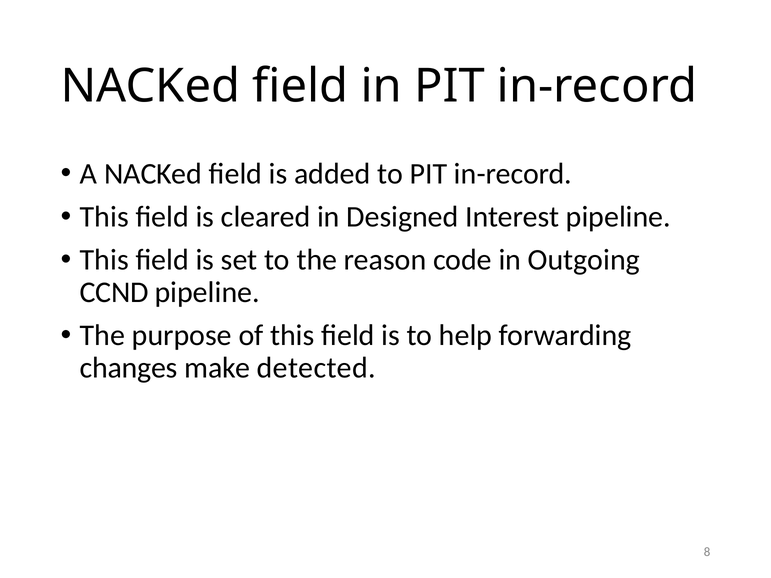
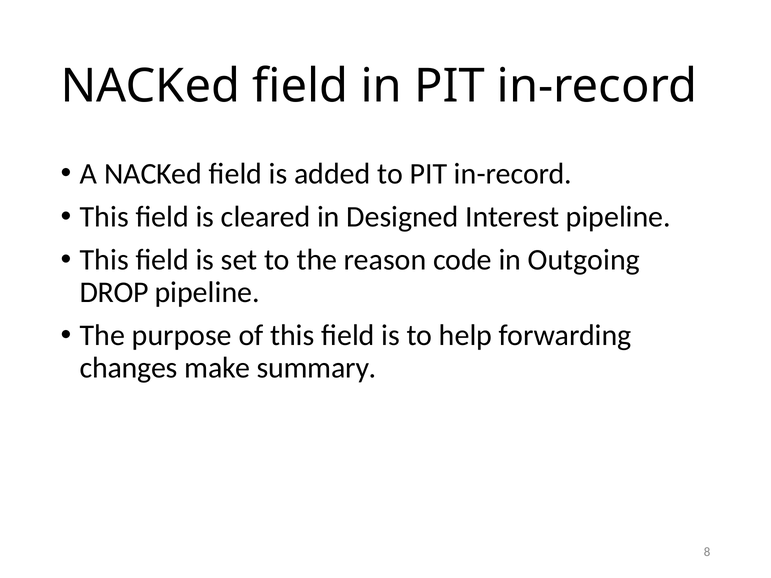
CCND: CCND -> DROP
detected: detected -> summary
